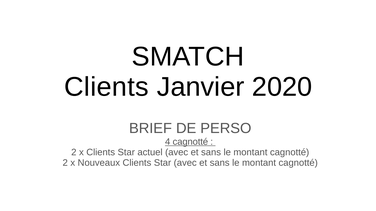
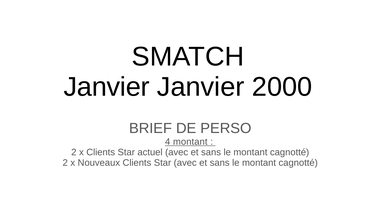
Clients at (106, 87): Clients -> Janvier
2020: 2020 -> 2000
4 cagnotté: cagnotté -> montant
